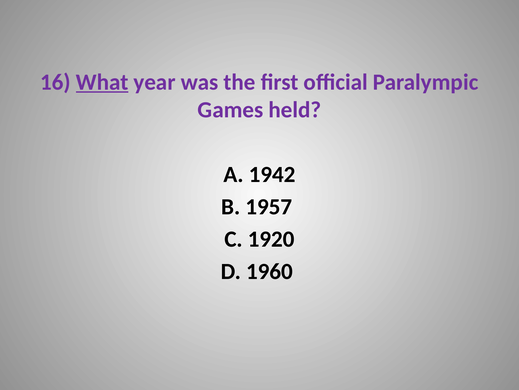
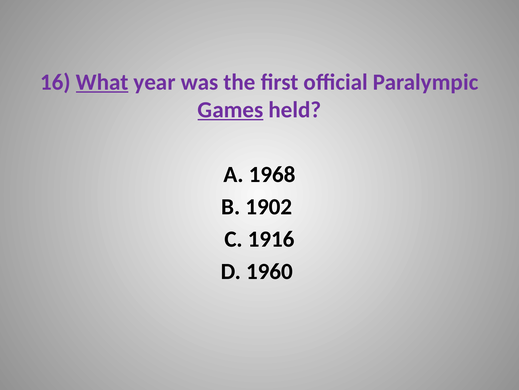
Games underline: none -> present
1942: 1942 -> 1968
1957: 1957 -> 1902
1920: 1920 -> 1916
